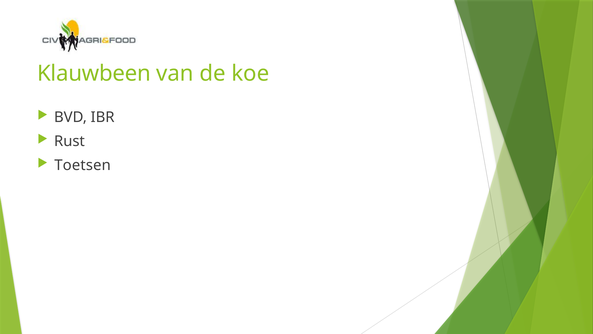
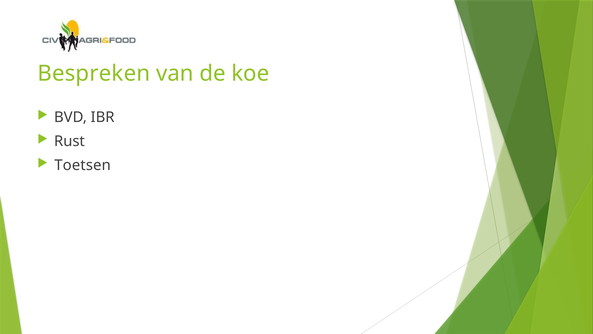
Klauwbeen: Klauwbeen -> Bespreken
